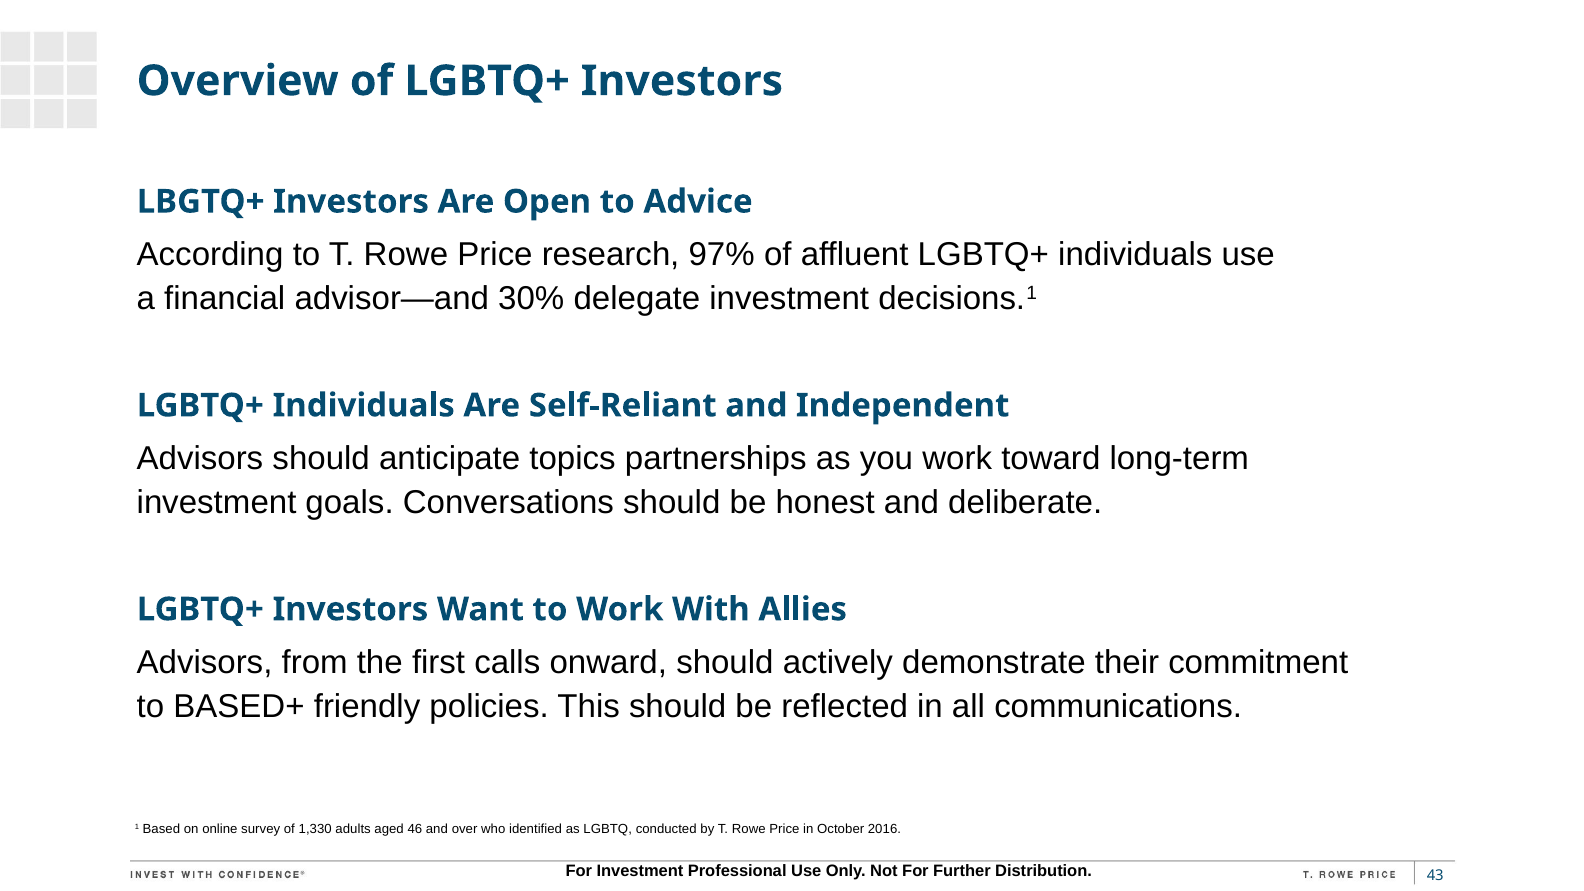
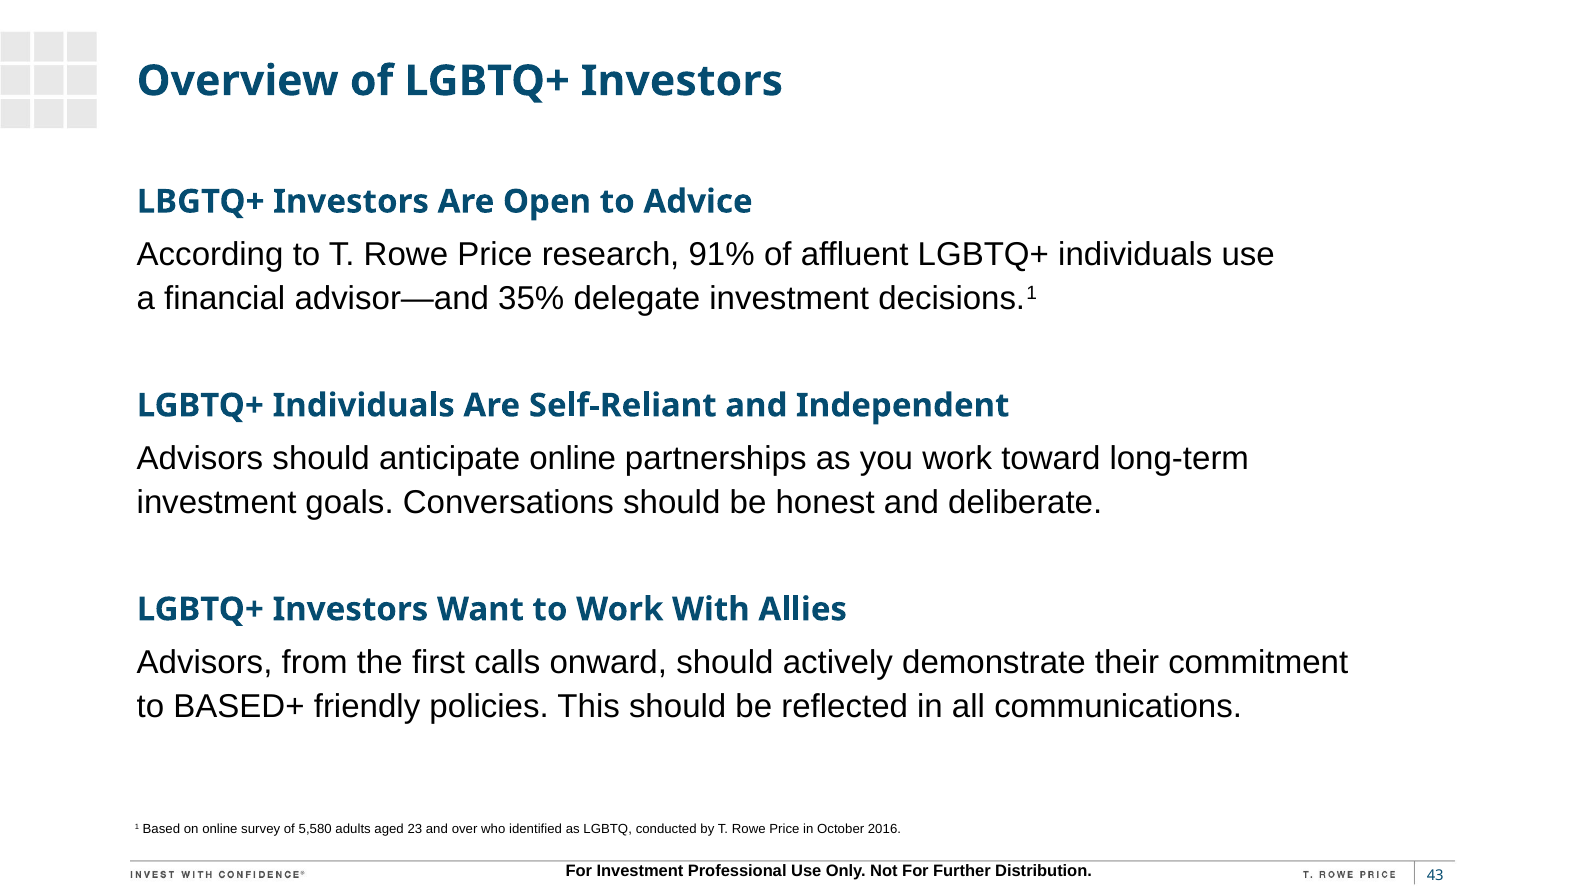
97%: 97% -> 91%
30%: 30% -> 35%
anticipate topics: topics -> online
1,330: 1,330 -> 5,580
46: 46 -> 23
